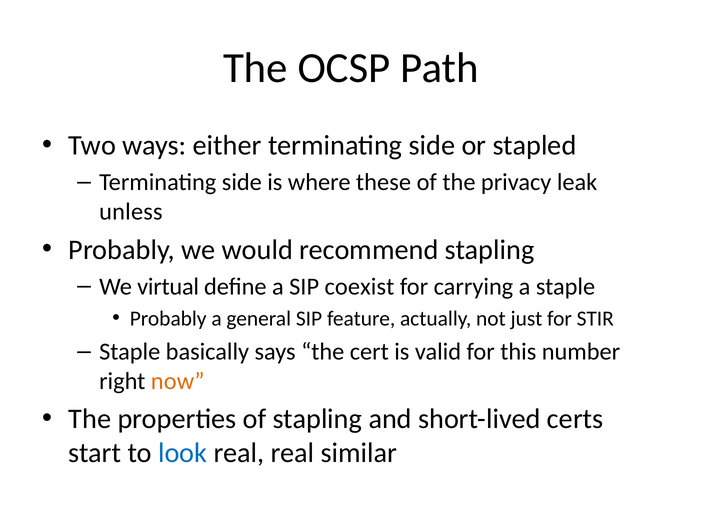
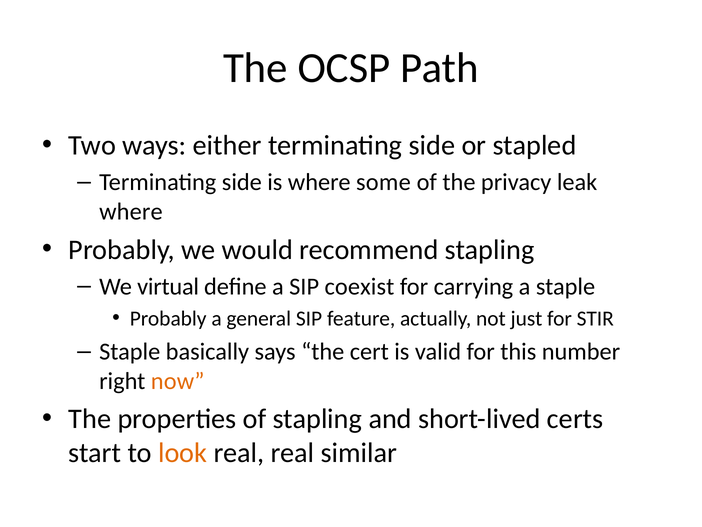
these: these -> some
unless at (131, 211): unless -> where
look colour: blue -> orange
